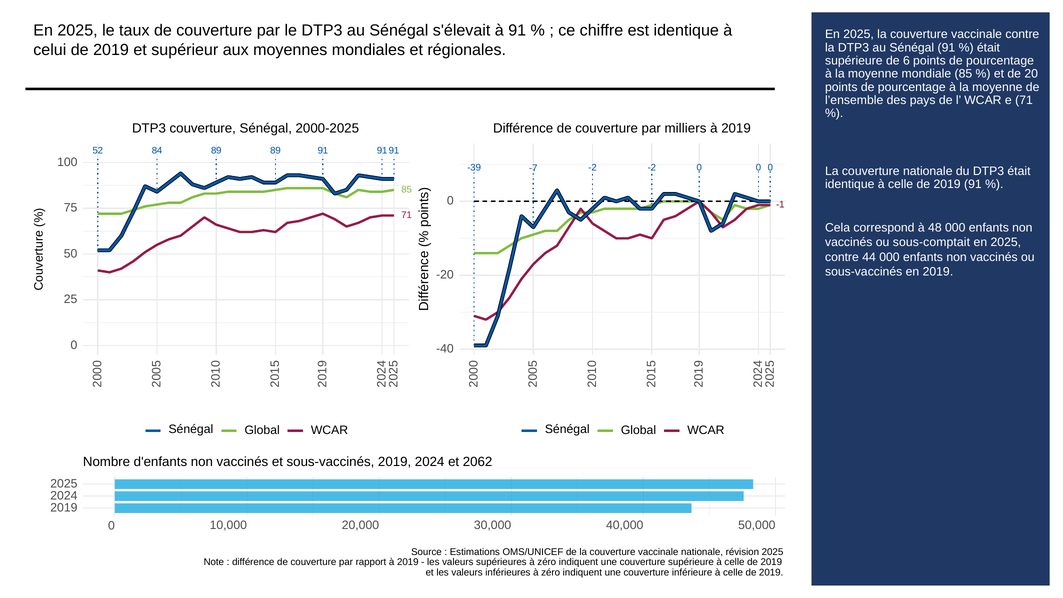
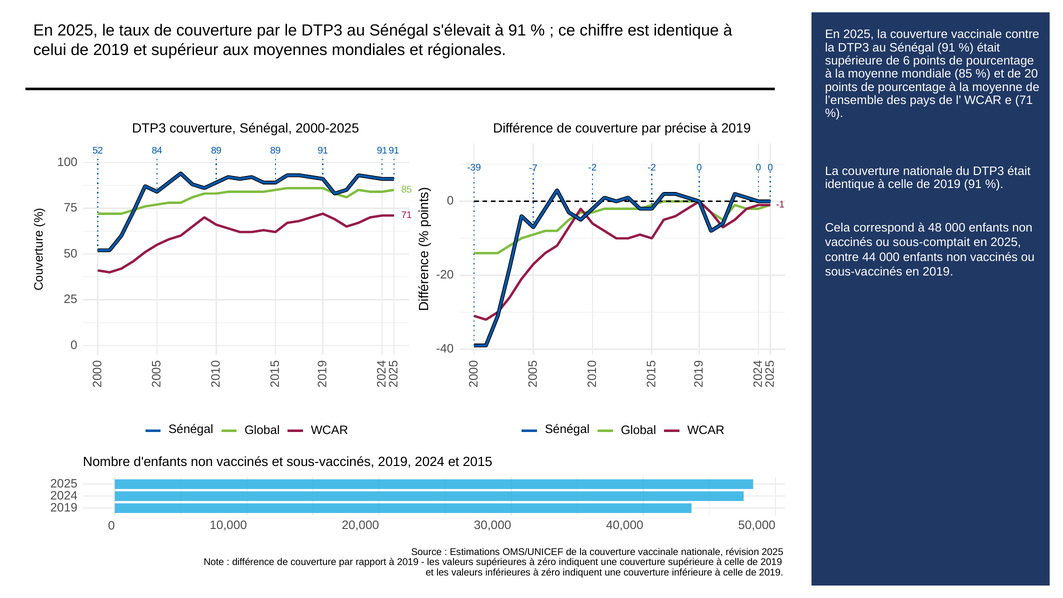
milliers: milliers -> précise
2062: 2062 -> 2015
